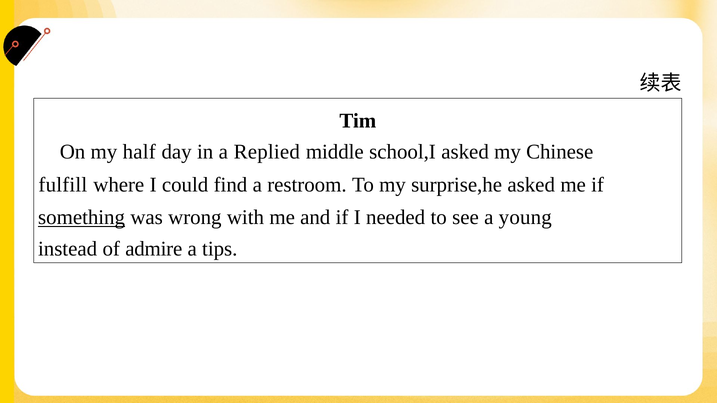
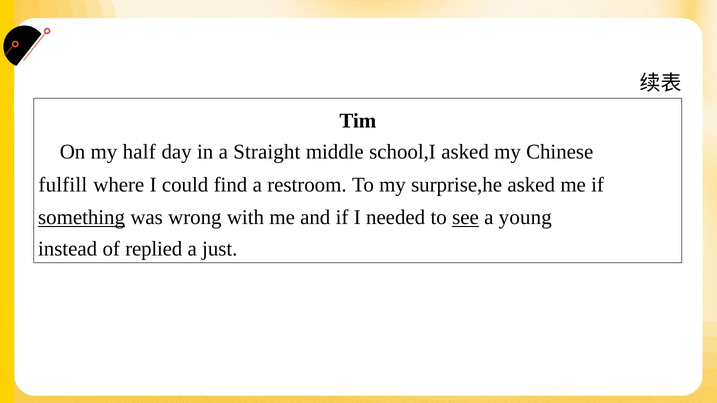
Replied: Replied -> Straight
see underline: none -> present
admire: admire -> replied
tips: tips -> just
